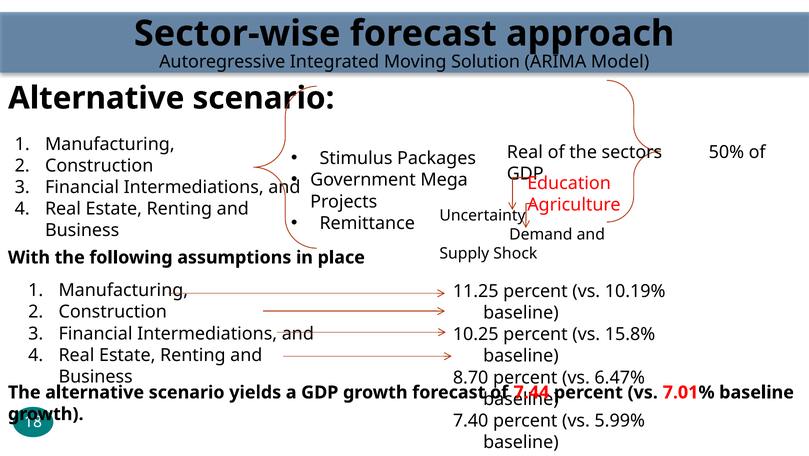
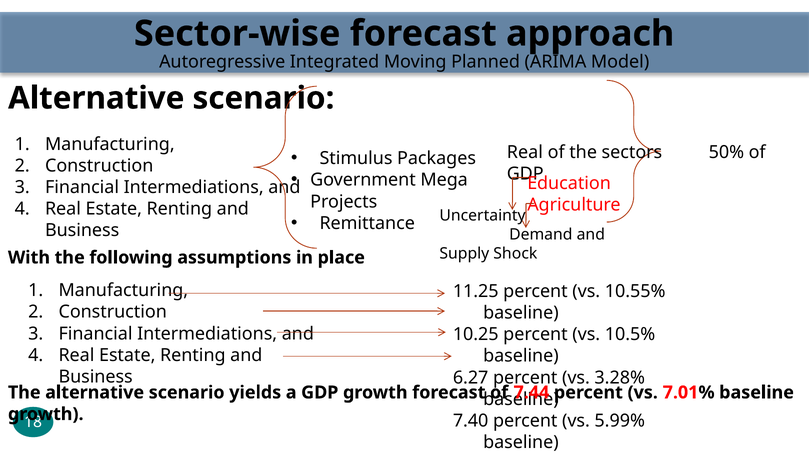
Solution: Solution -> Planned
10.19%: 10.19% -> 10.55%
15.8%: 15.8% -> 10.5%
8.70: 8.70 -> 6.27
6.47%: 6.47% -> 3.28%
